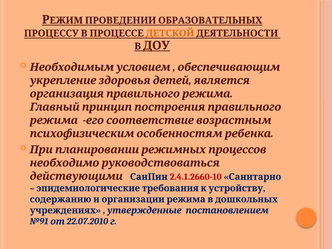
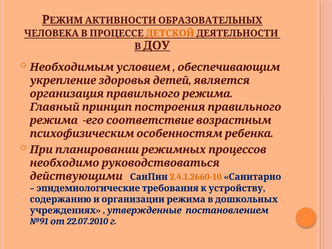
ПРОВЕДЕНИИ: ПРОВЕДЕНИИ -> АКТИВНОСТИ
ПРОЦЕССУ: ПРОЦЕССУ -> ЧЕЛОВЕКА
2.4.1.2660-10 colour: red -> orange
